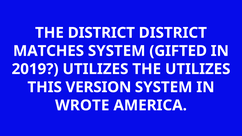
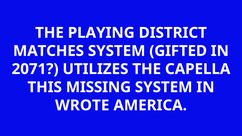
THE DISTRICT: DISTRICT -> PLAYING
2019: 2019 -> 2071
THE UTILIZES: UTILIZES -> CAPELLA
VERSION: VERSION -> MISSING
